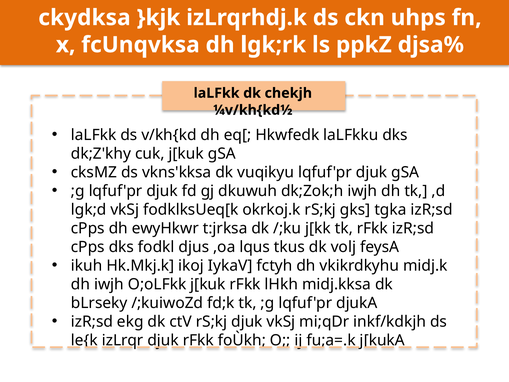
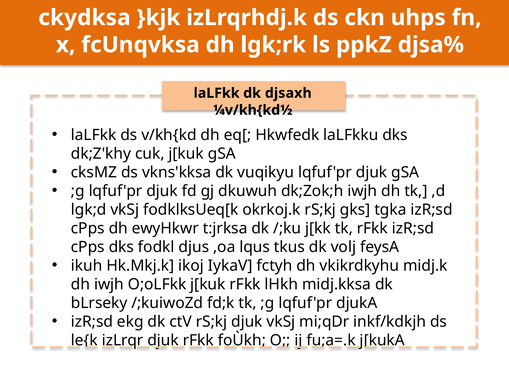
chekjh: chekjh -> djsaxh
